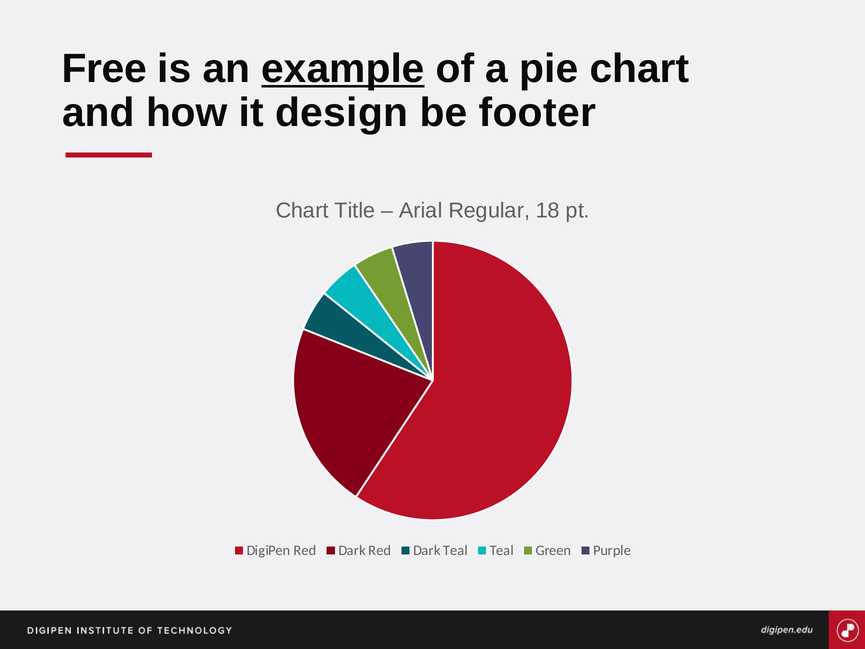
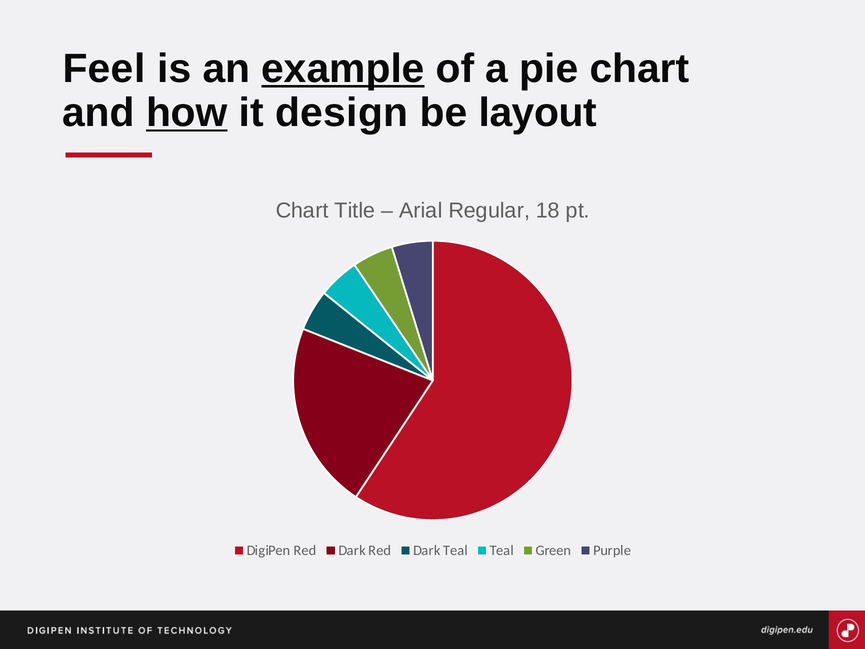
Free: Free -> Feel
how underline: none -> present
footer: footer -> layout
